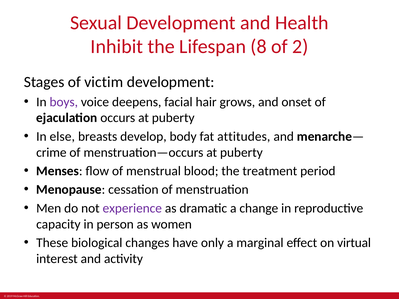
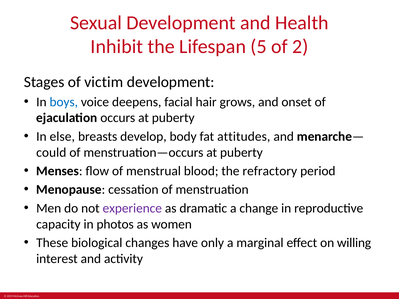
8: 8 -> 5
boys colour: purple -> blue
crime: crime -> could
treatment: treatment -> refractory
person: person -> photos
virtual: virtual -> willing
